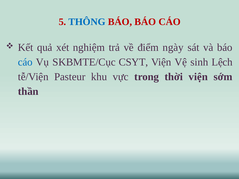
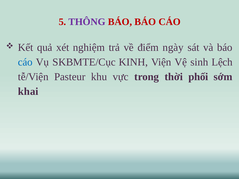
THÔNG colour: blue -> purple
CSYT: CSYT -> KINH
thời viện: viện -> phối
thần: thần -> khai
